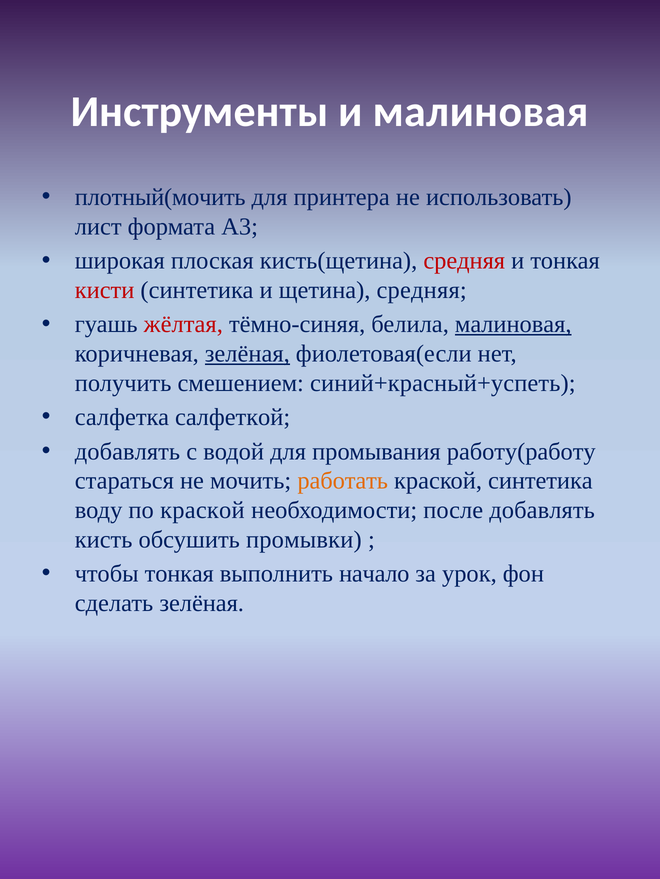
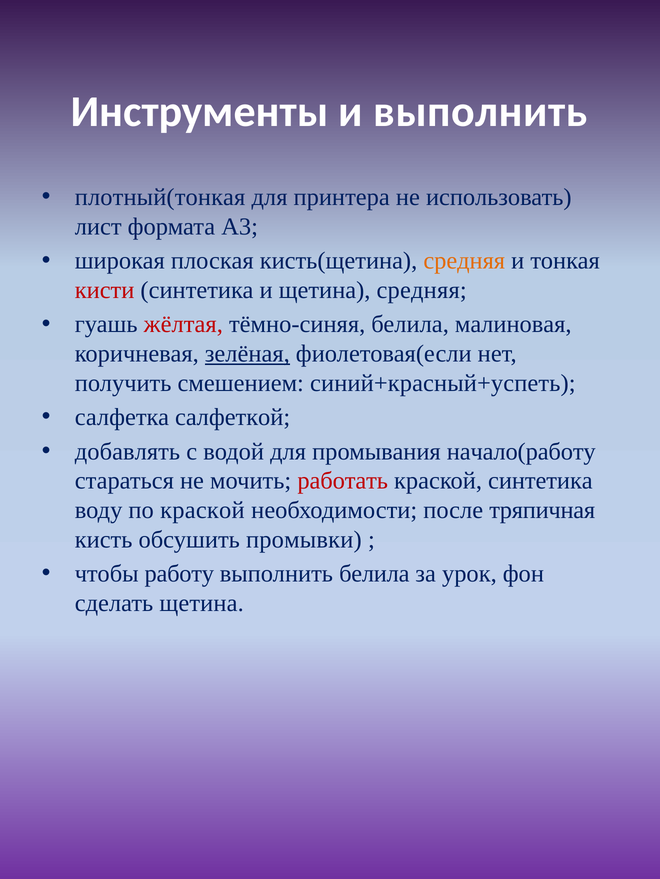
и малиновая: малиновая -> выполнить
плотный(мочить: плотный(мочить -> плотный(тонкая
средняя at (464, 261) colour: red -> orange
малиновая at (513, 325) underline: present -> none
работу(работу: работу(работу -> начало(работу
работать colour: orange -> red
после добавлять: добавлять -> тряпичная
чтобы тонкая: тонкая -> работу
выполнить начало: начало -> белила
сделать зелёная: зелёная -> щетина
